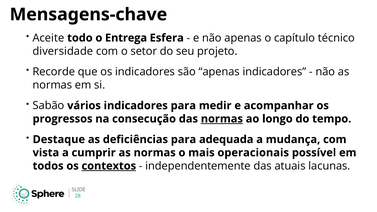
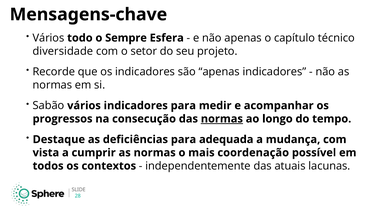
Aceite at (48, 38): Aceite -> Vários
Entrega: Entrega -> Sempre
operacionais: operacionais -> coordenação
contextos underline: present -> none
